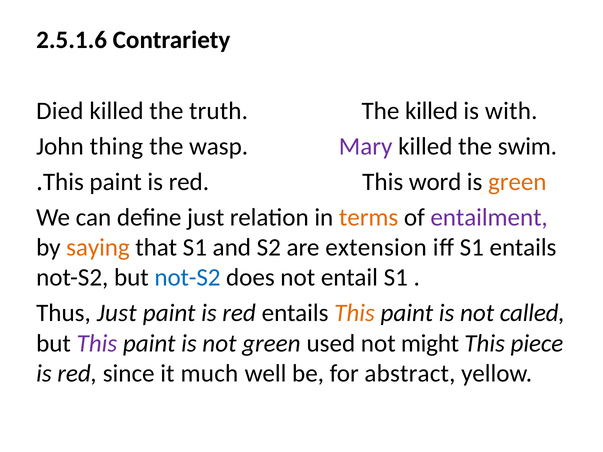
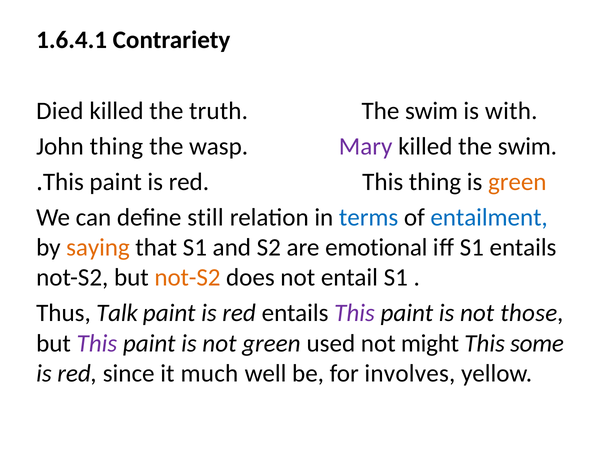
2.5.1.6: 2.5.1.6 -> 1.6.4.1
killed at (432, 111): killed -> swim
This word: word -> thing
define just: just -> still
terms colour: orange -> blue
entailment colour: purple -> blue
extension: extension -> emotional
not-S2 at (187, 278) colour: blue -> orange
Thus Just: Just -> Talk
This at (355, 313) colour: orange -> purple
called: called -> those
piece: piece -> some
abstract: abstract -> involves
